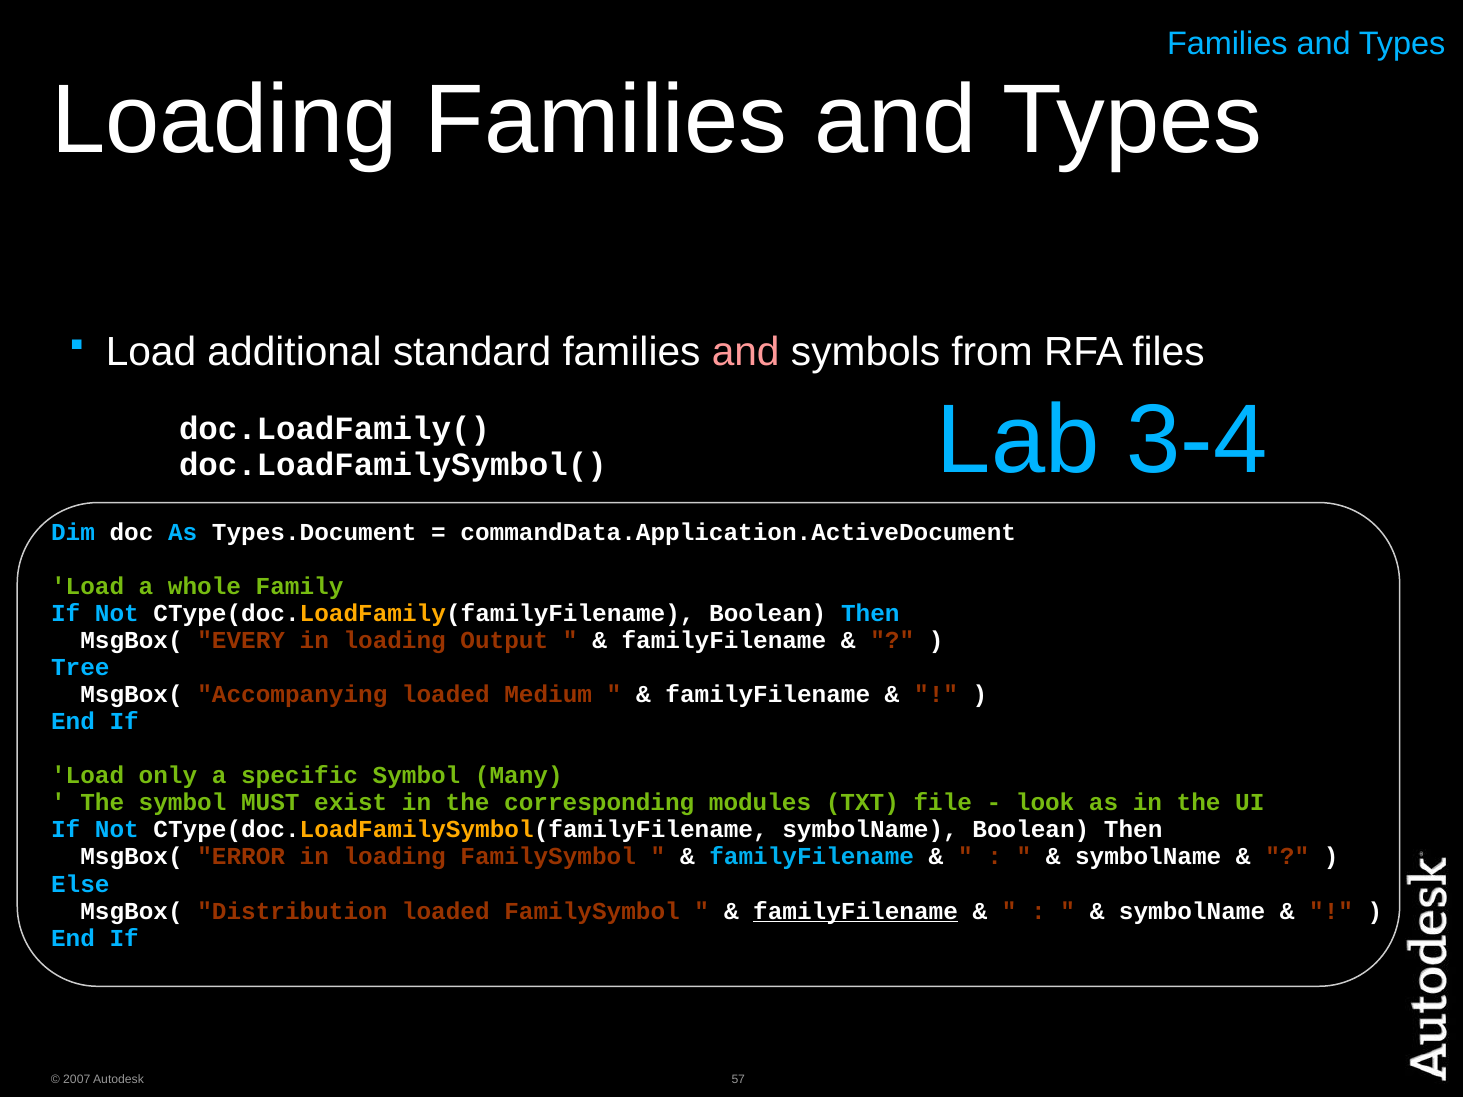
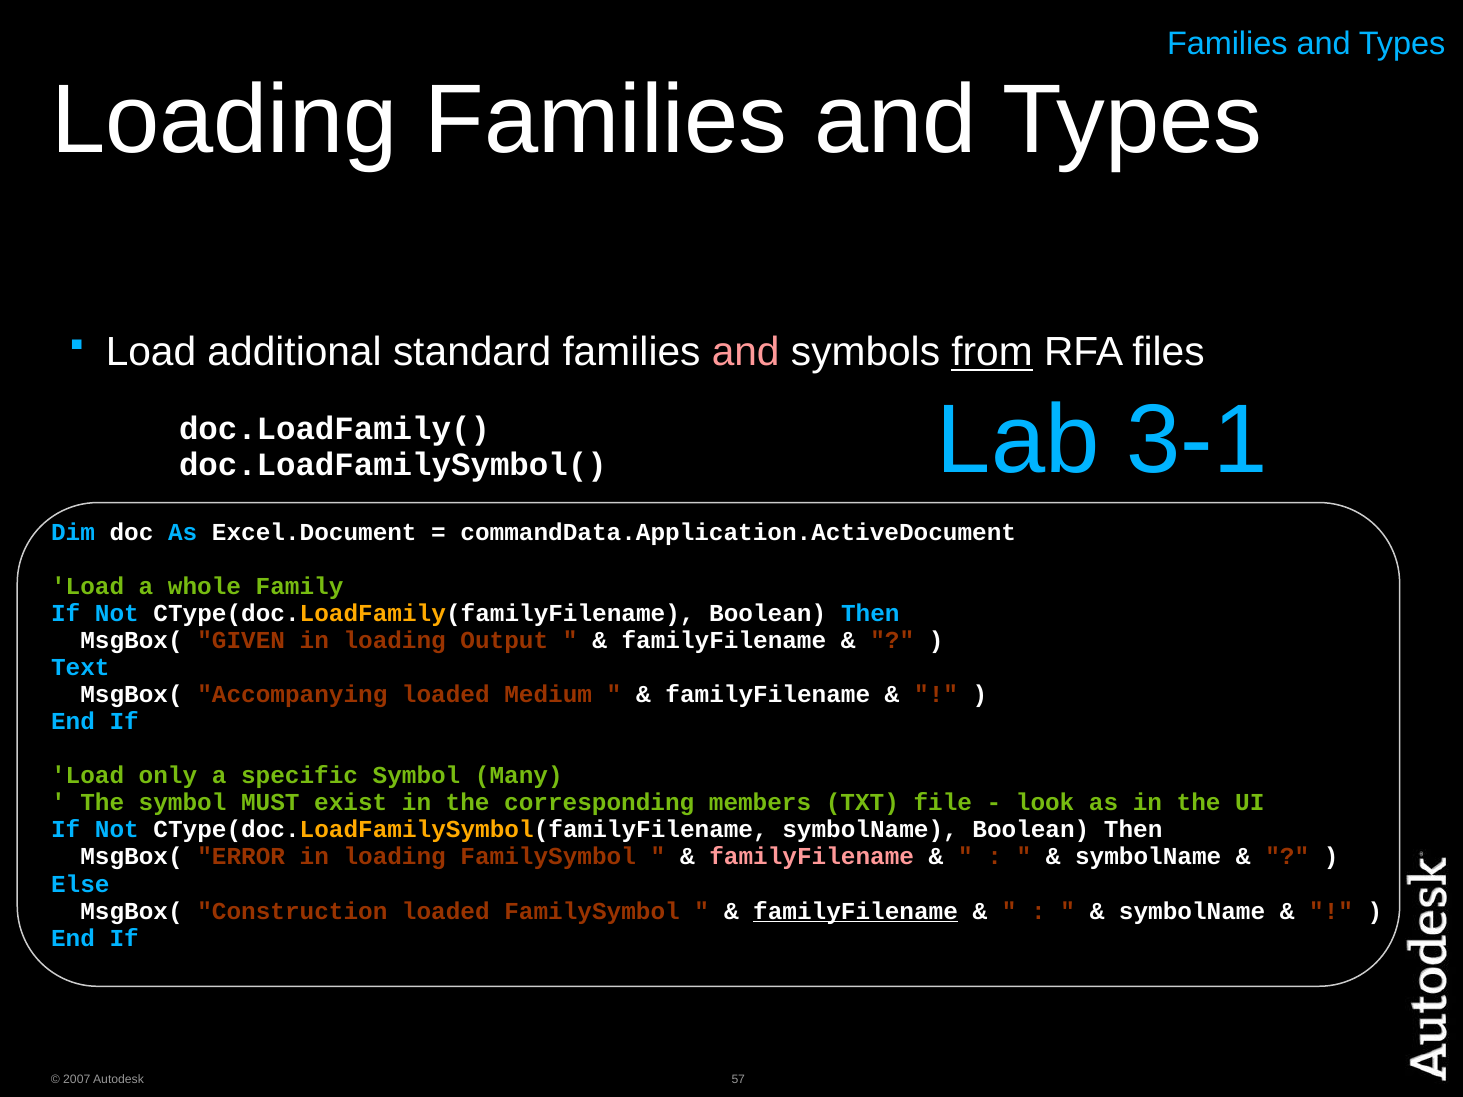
from underline: none -> present
3-4: 3-4 -> 3-1
Types.Document: Types.Document -> Excel.Document
EVERY: EVERY -> GIVEN
Tree: Tree -> Text
modules: modules -> members
familyFilename at (812, 857) colour: light blue -> pink
Distribution: Distribution -> Construction
